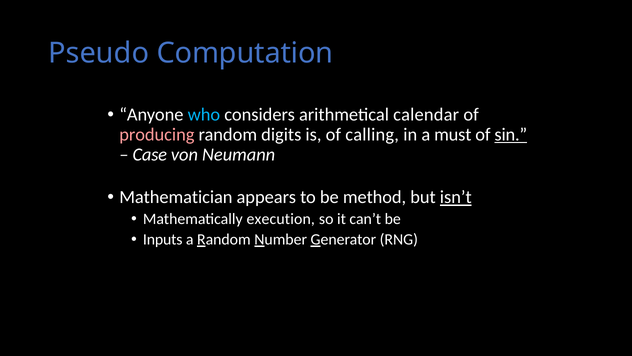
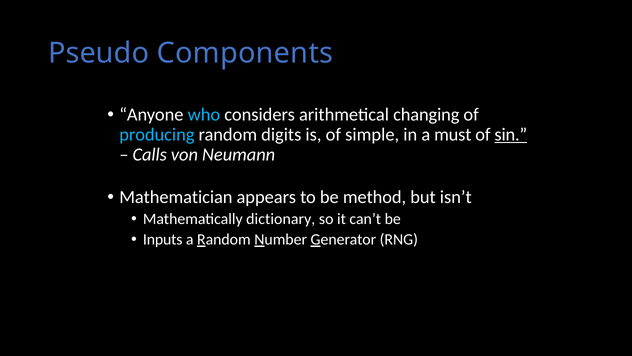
Computation: Computation -> Components
calendar: calendar -> changing
producing colour: pink -> light blue
calling: calling -> simple
Case: Case -> Calls
isn’t underline: present -> none
execution: execution -> dictionary
